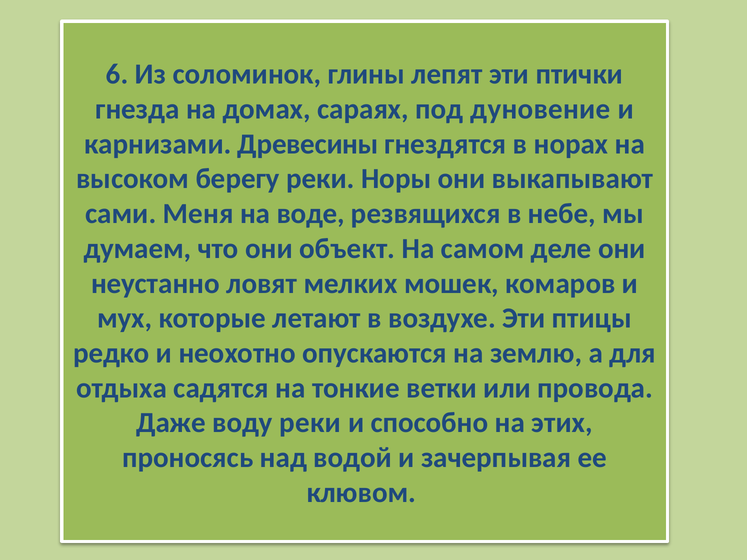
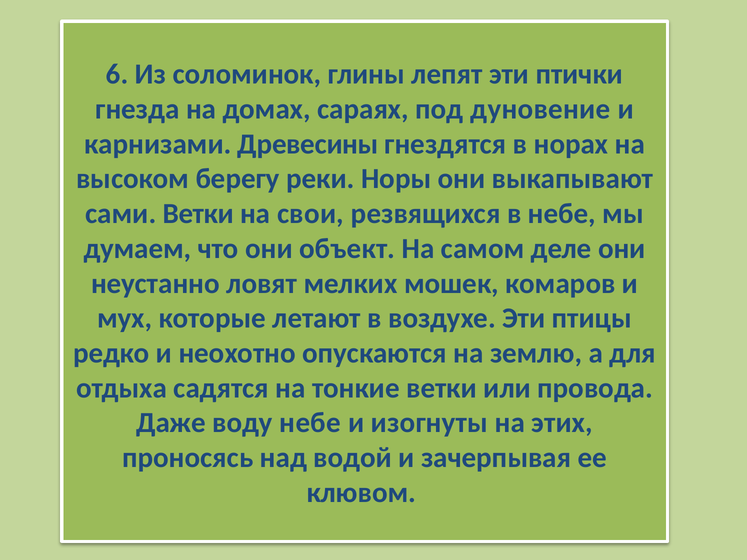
сами Меня: Меня -> Ветки
воде: воде -> свои
воду реки: реки -> небе
способно: способно -> изогнуты
